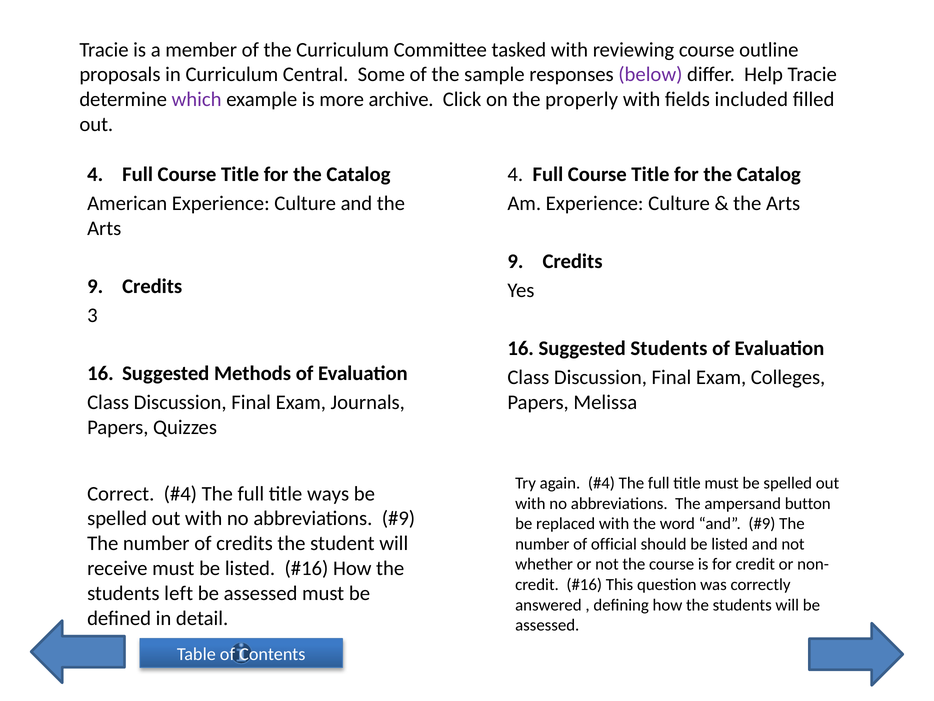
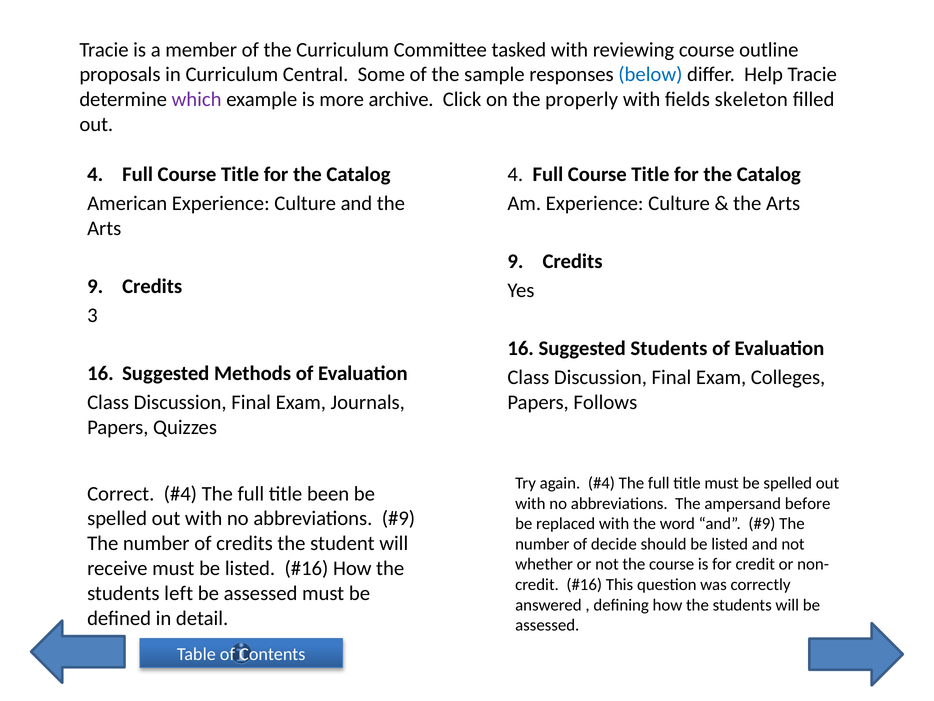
below colour: purple -> blue
included: included -> skeleton
Melissa: Melissa -> Follows
ways: ways -> been
button: button -> before
official: official -> decide
